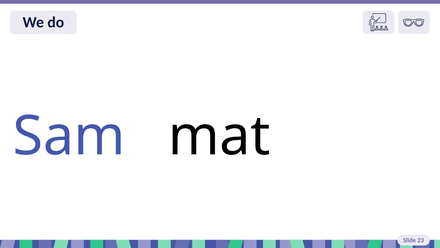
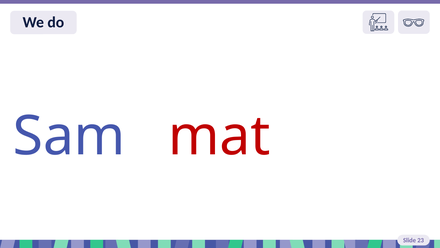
mat colour: black -> red
